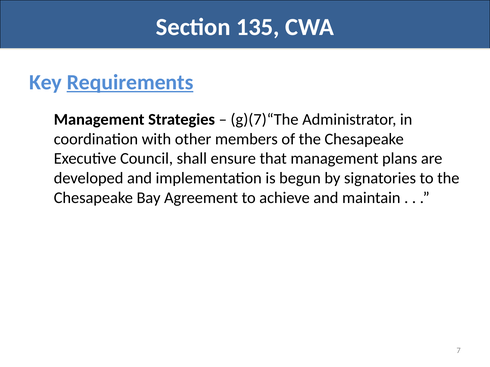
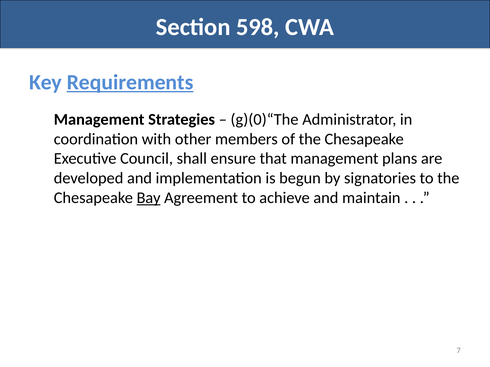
135: 135 -> 598
g)(7)“The: g)(7)“The -> g)(0)“The
Bay underline: none -> present
